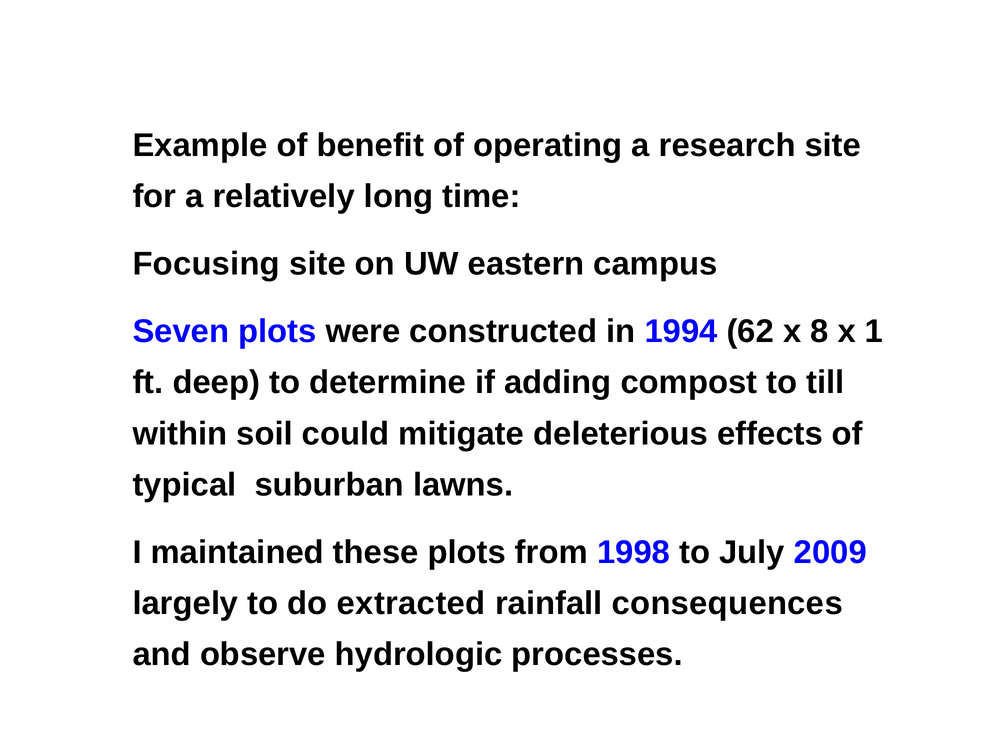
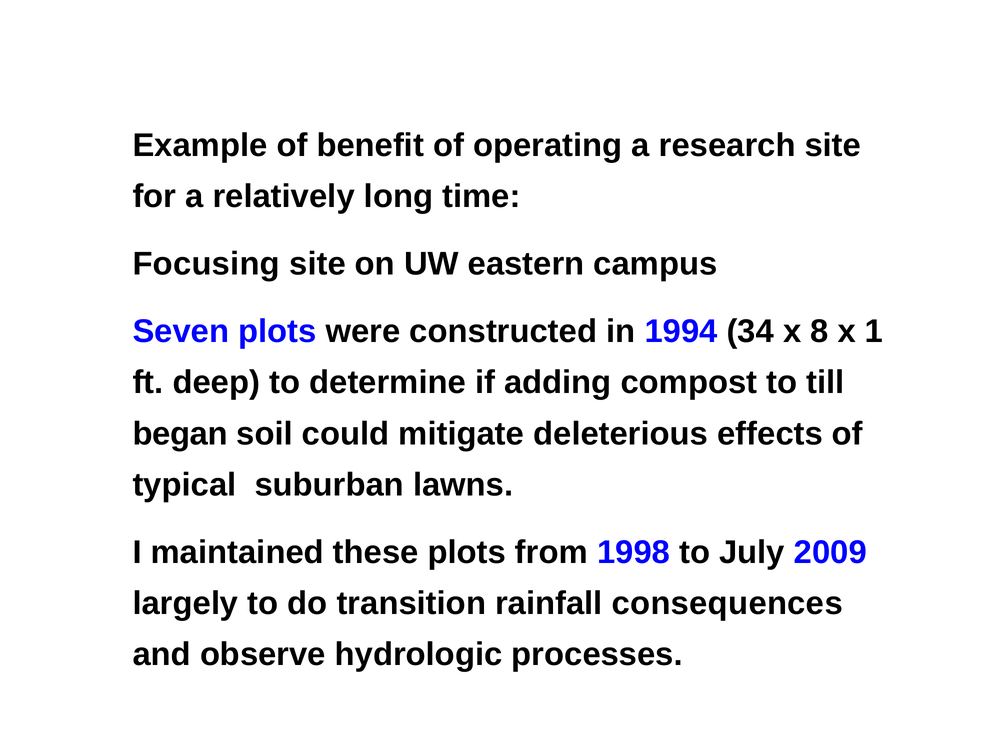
62: 62 -> 34
within: within -> began
extracted: extracted -> transition
